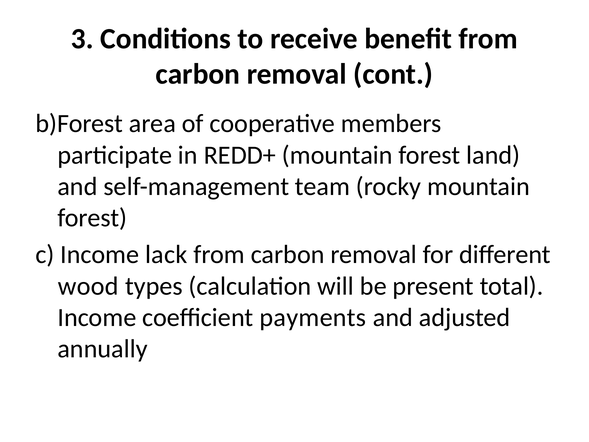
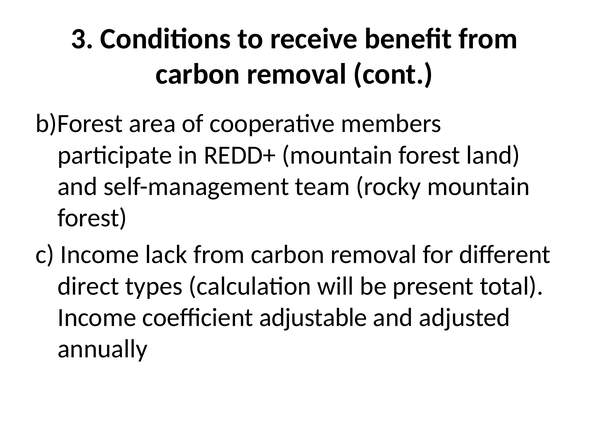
wood: wood -> direct
payments: payments -> adjustable
